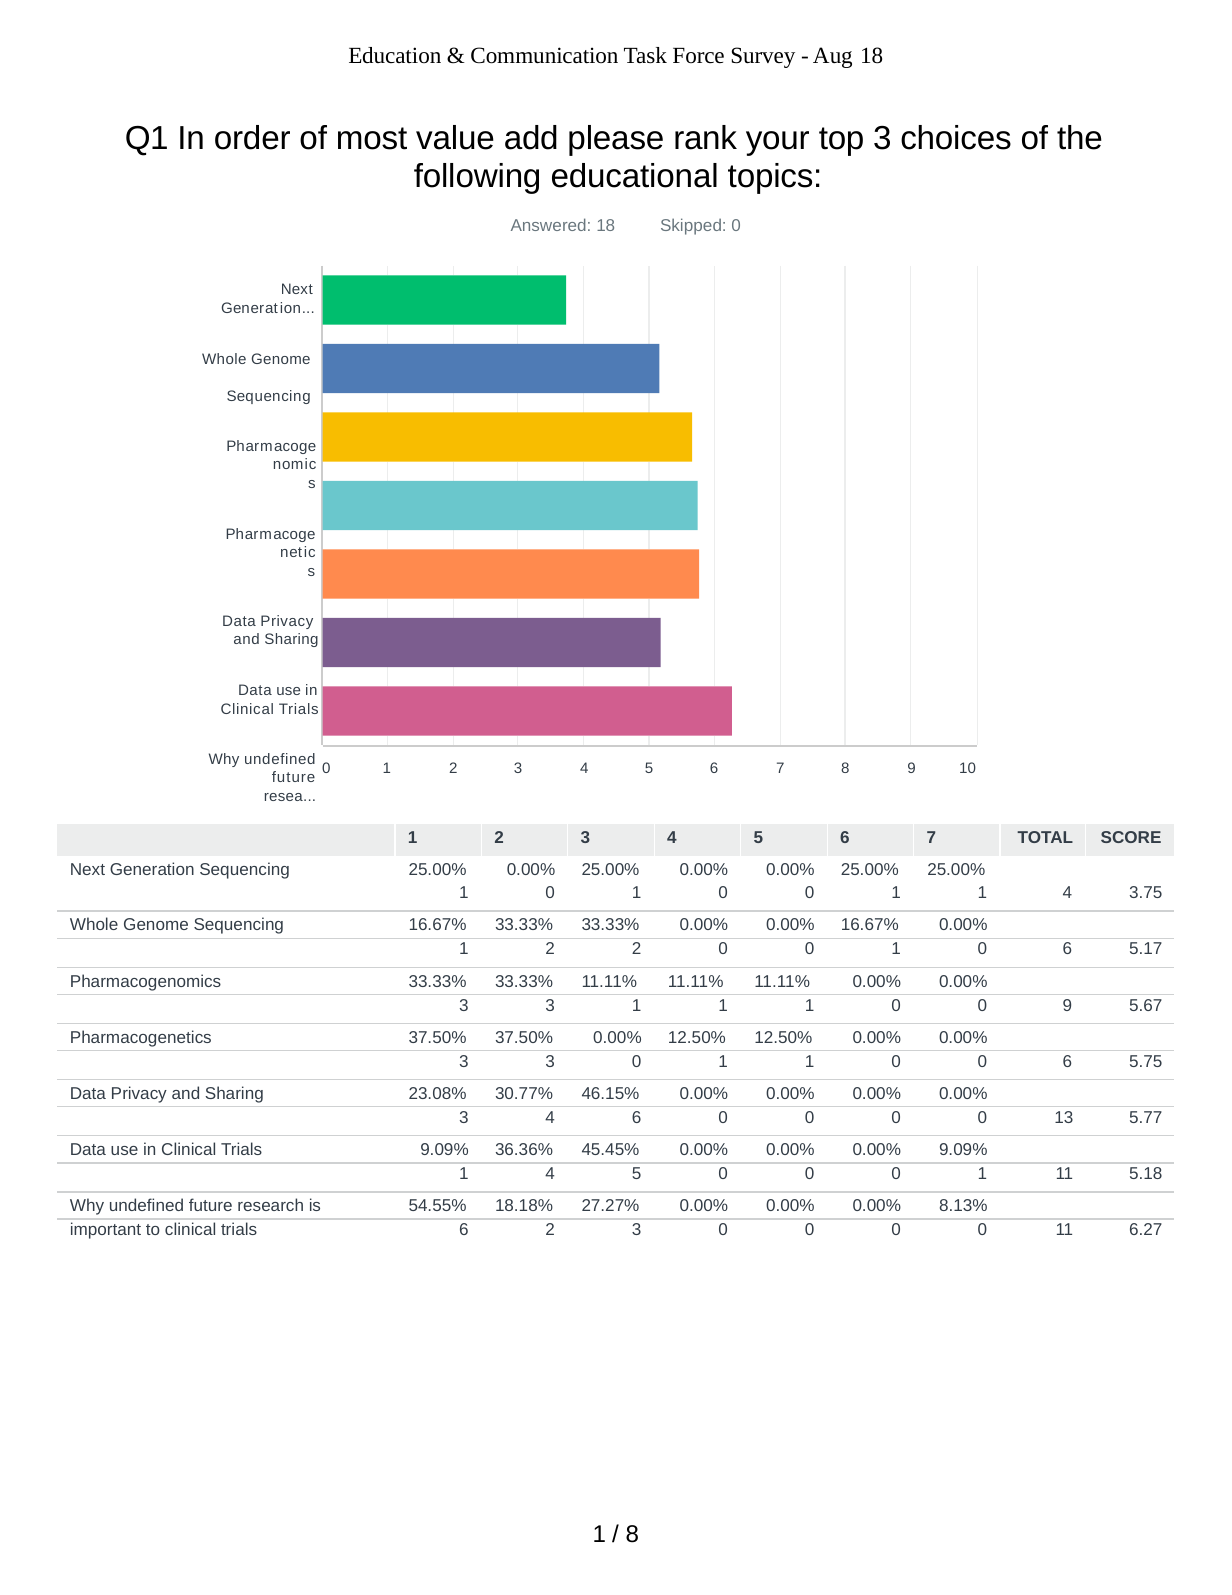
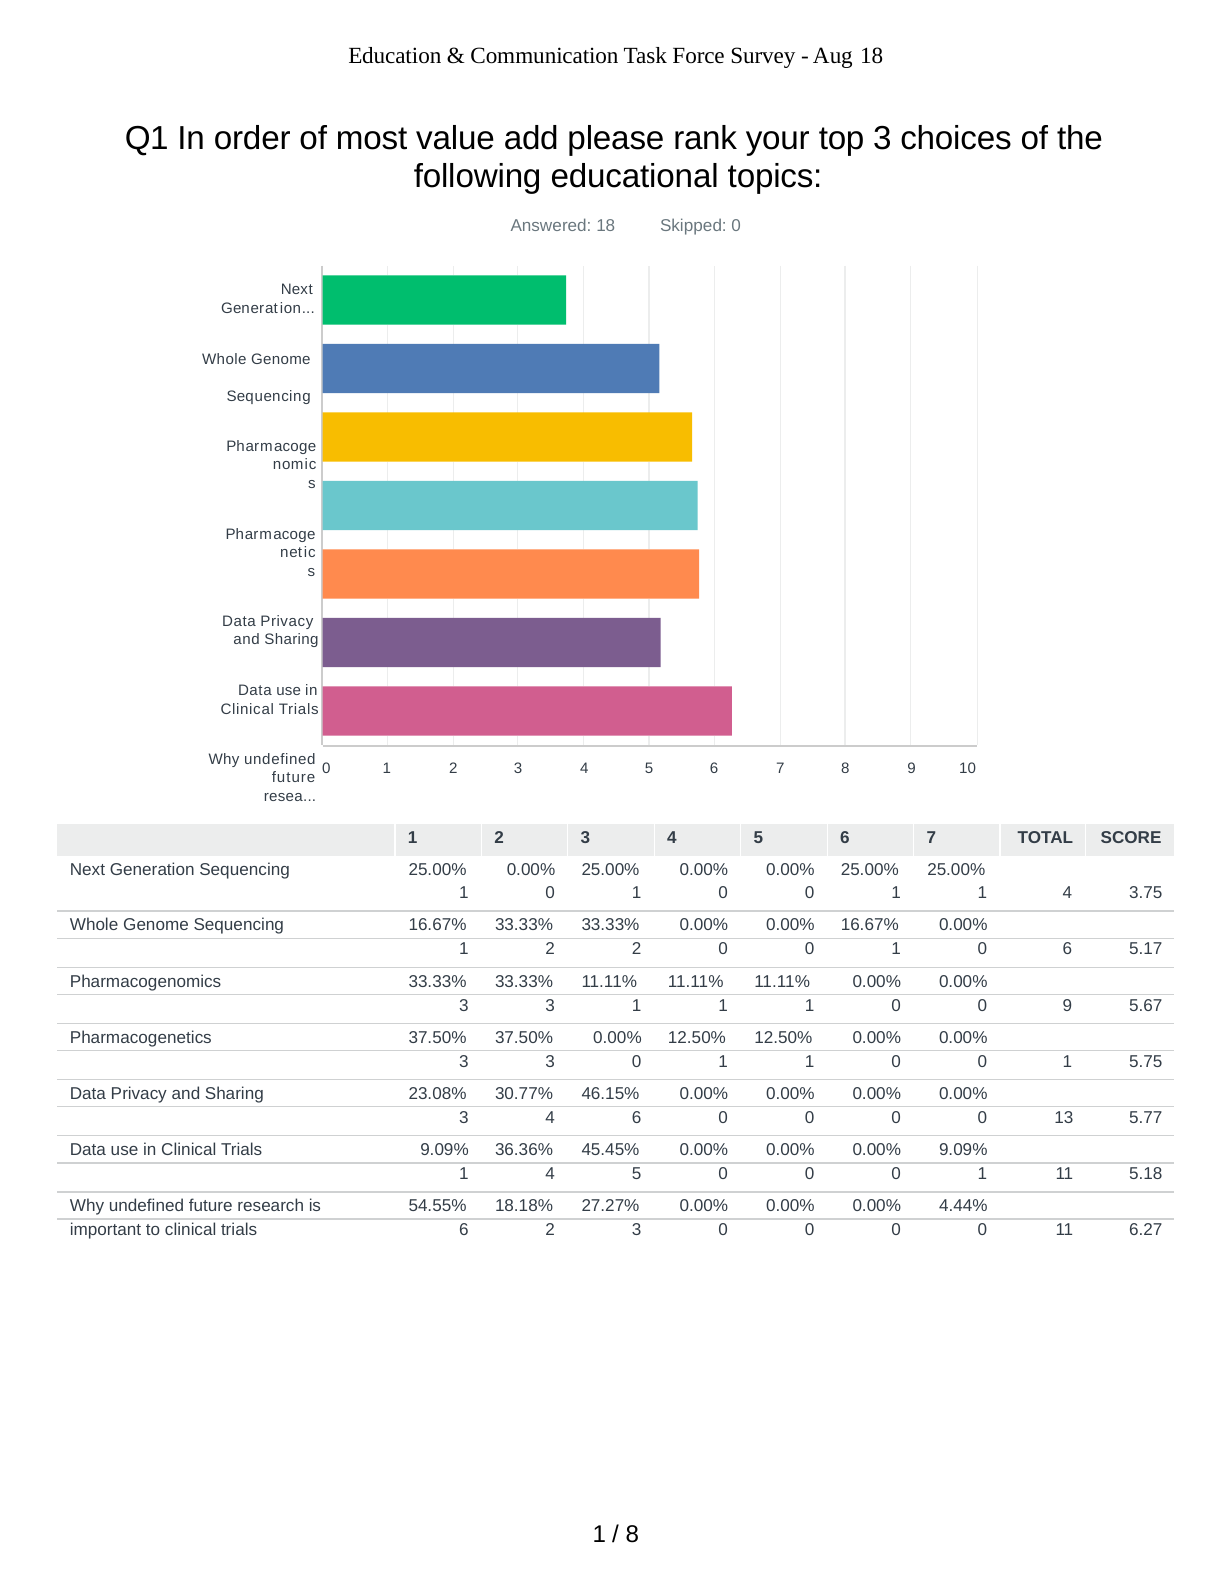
6 at (1068, 1061): 6 -> 1
8.13%: 8.13% -> 4.44%
